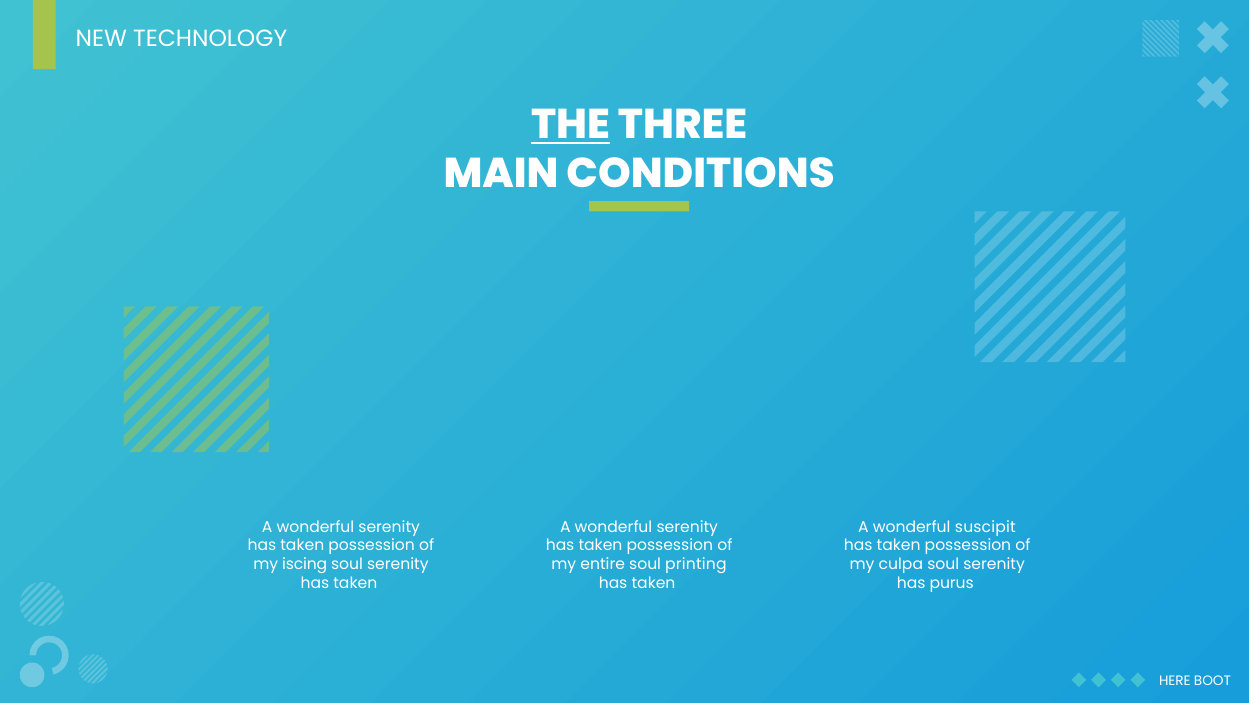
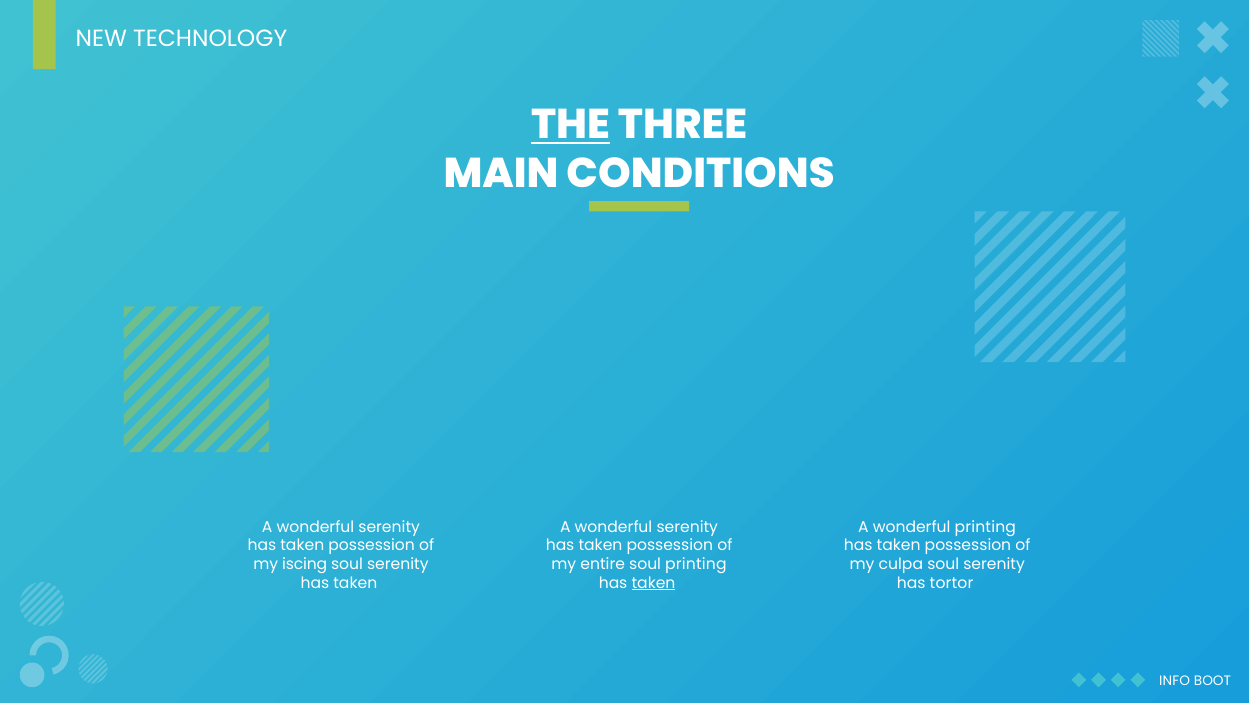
wonderful suscipit: suscipit -> printing
taken at (653, 583) underline: none -> present
purus: purus -> tortor
HERE: HERE -> INFO
